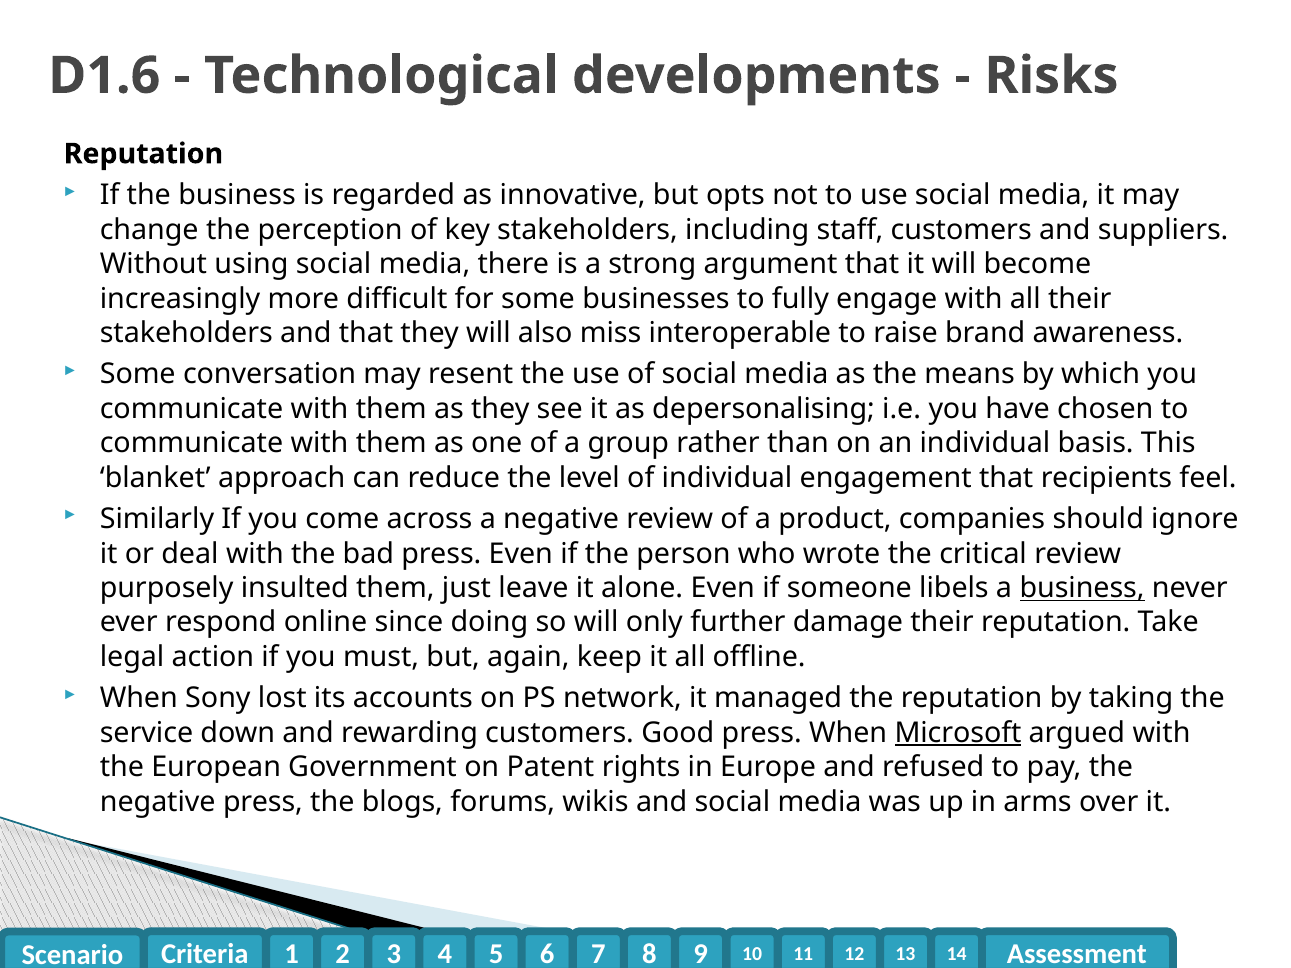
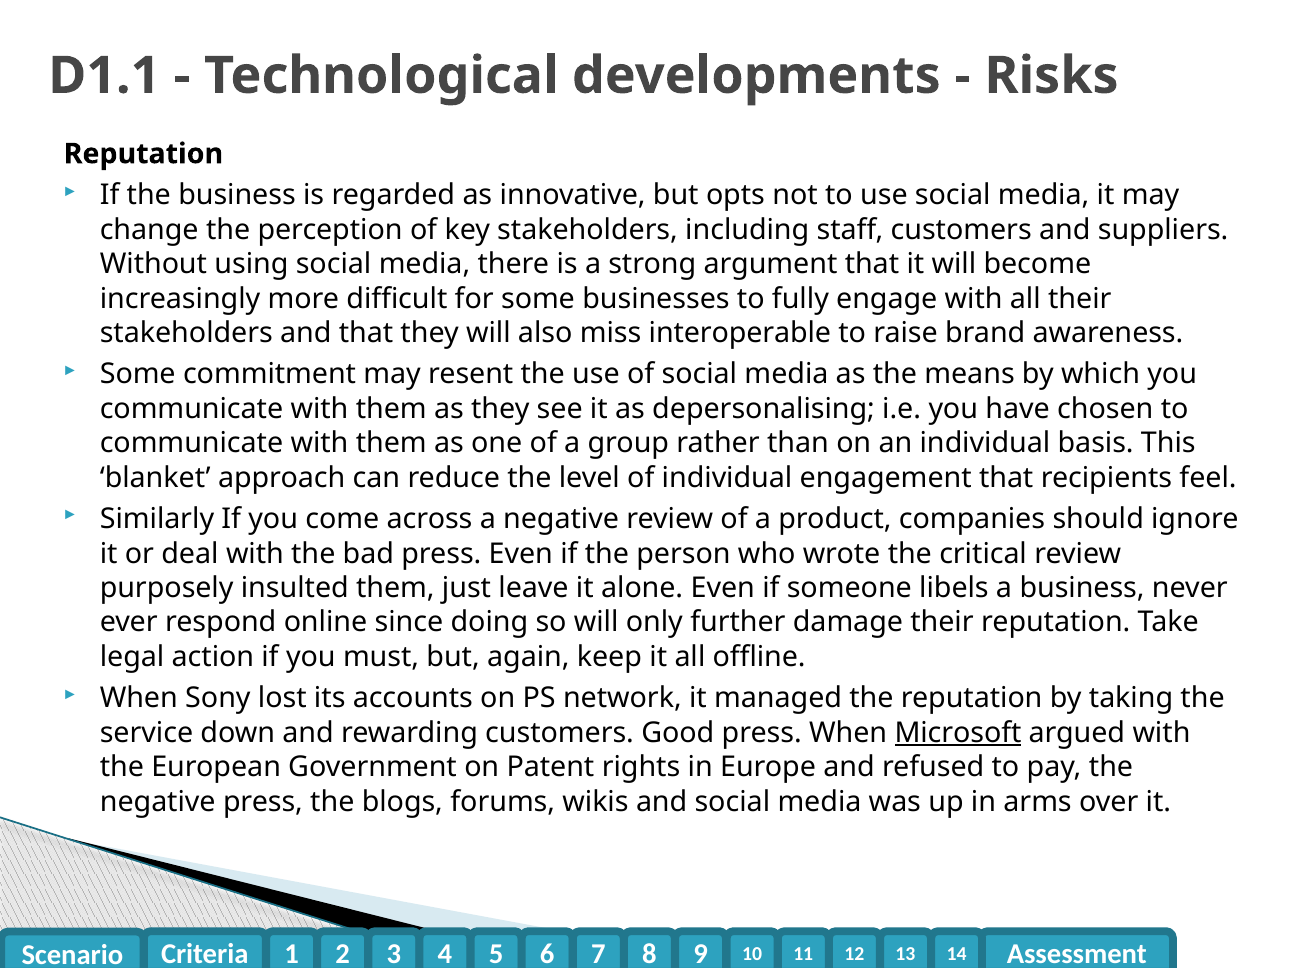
D1.6: D1.6 -> D1.1
conversation: conversation -> commitment
business at (1082, 588) underline: present -> none
